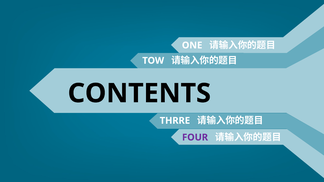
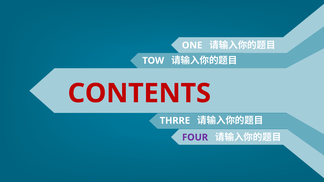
CONTENTS colour: black -> red
